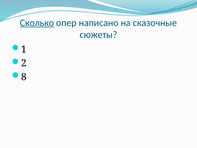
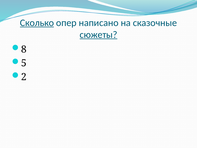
сюжеты underline: none -> present
1: 1 -> 8
2: 2 -> 5
8: 8 -> 2
